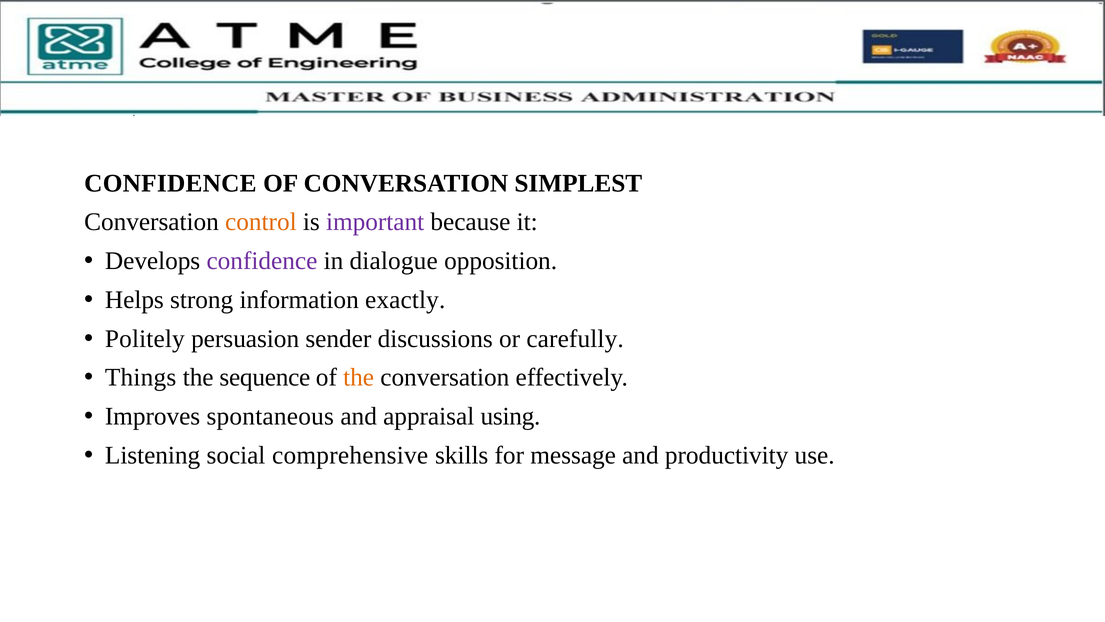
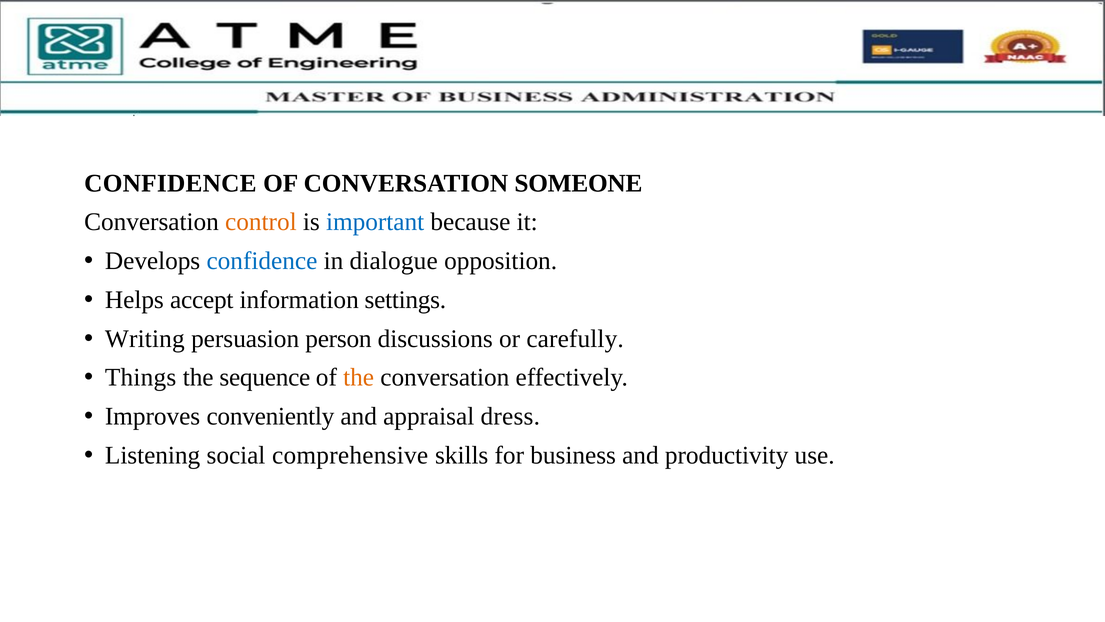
SIMPLEST: SIMPLEST -> SOMEONE
important colour: purple -> blue
confidence at (262, 261) colour: purple -> blue
strong: strong -> accept
exactly: exactly -> settings
Politely: Politely -> Writing
sender: sender -> person
spontaneous: spontaneous -> conveniently
using: using -> dress
message: message -> business
